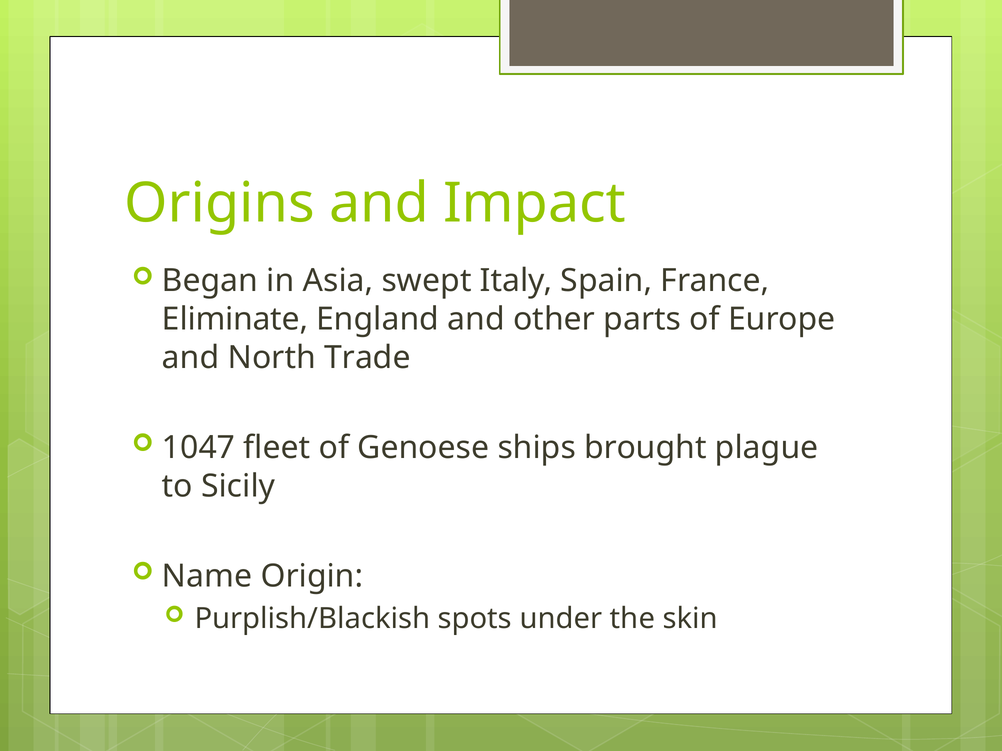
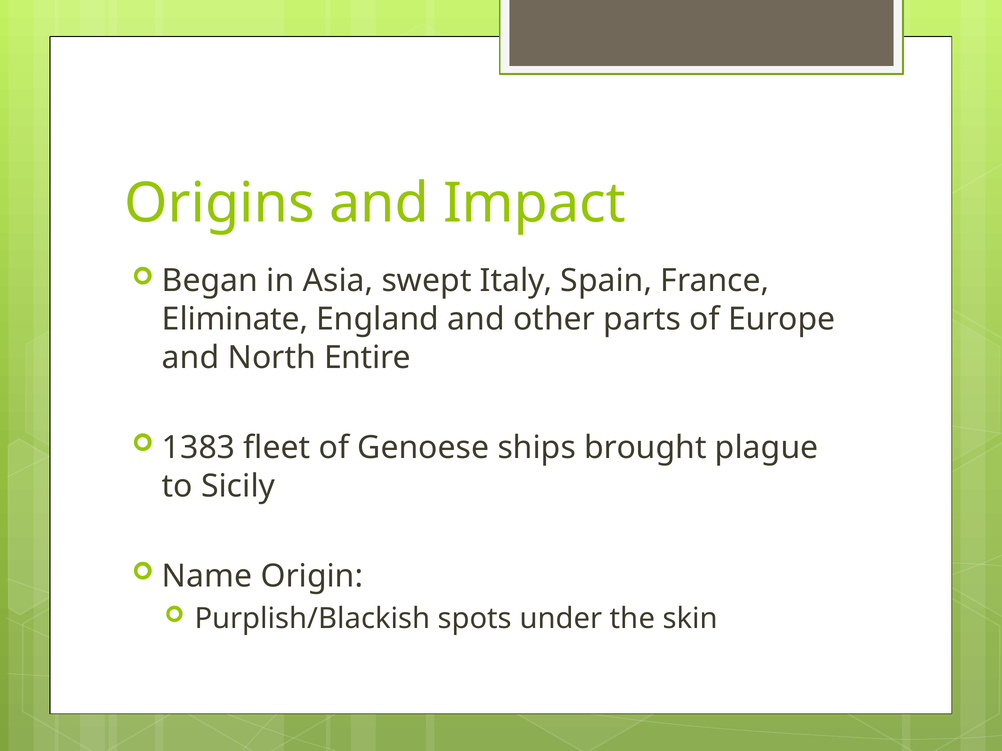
Trade: Trade -> Entire
1047: 1047 -> 1383
